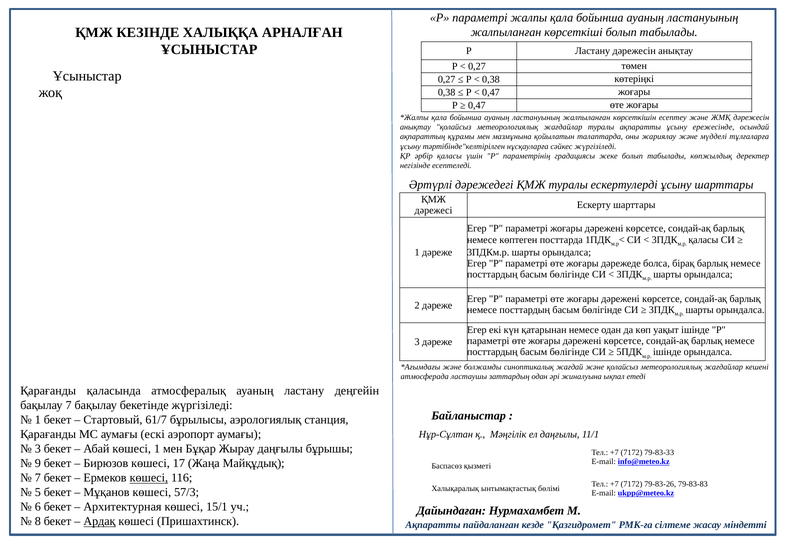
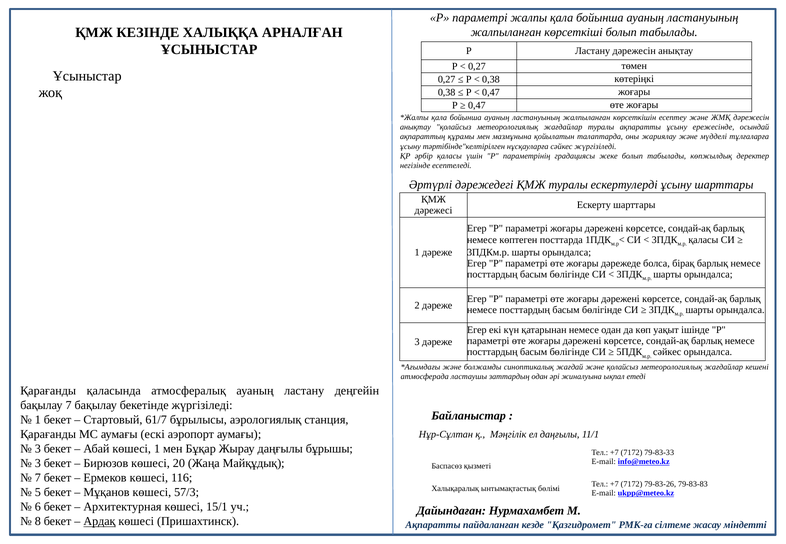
ішінде at (667, 352): ішінде -> сәйкес
9 at (38, 464): 9 -> 3
17: 17 -> 20
көшесі at (149, 478) underline: present -> none
